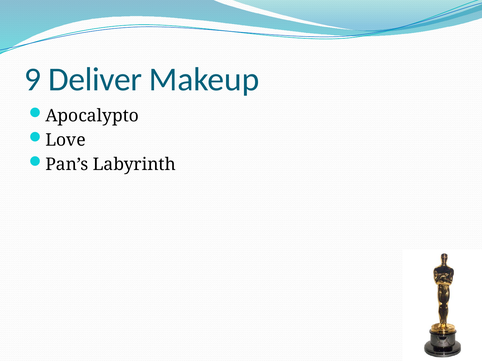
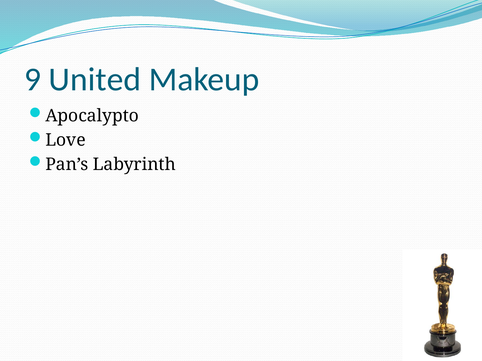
Deliver: Deliver -> United
